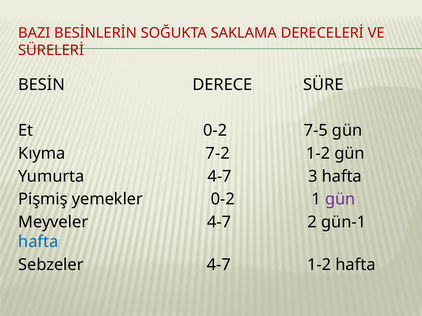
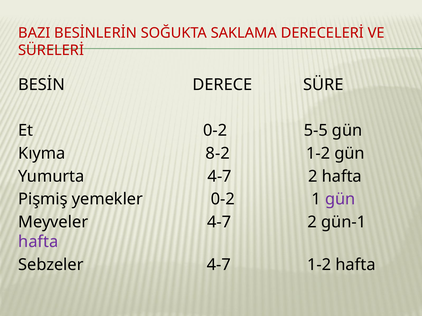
7-5: 7-5 -> 5-5
7-2: 7-2 -> 8-2
Yumurta 4-7 3: 3 -> 2
hafta at (38, 242) colour: blue -> purple
